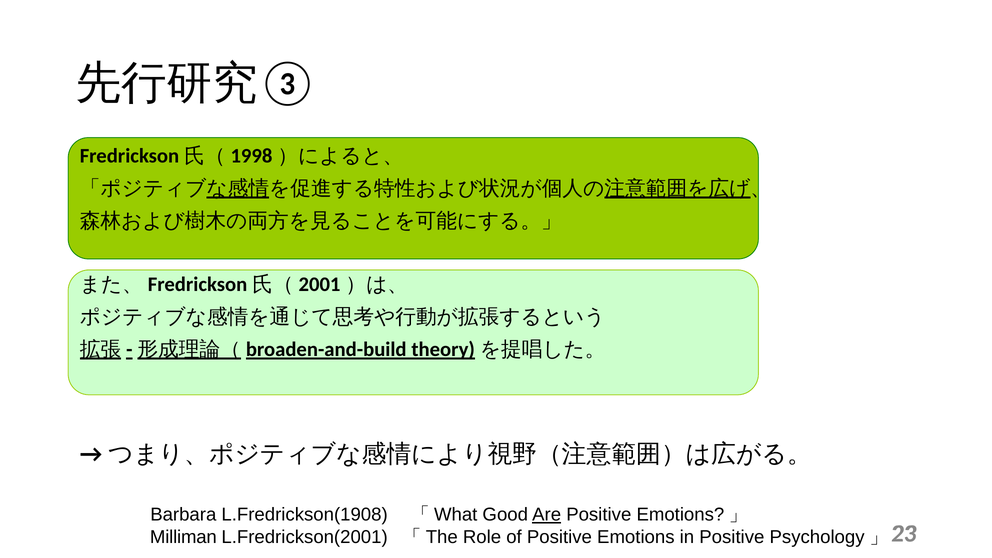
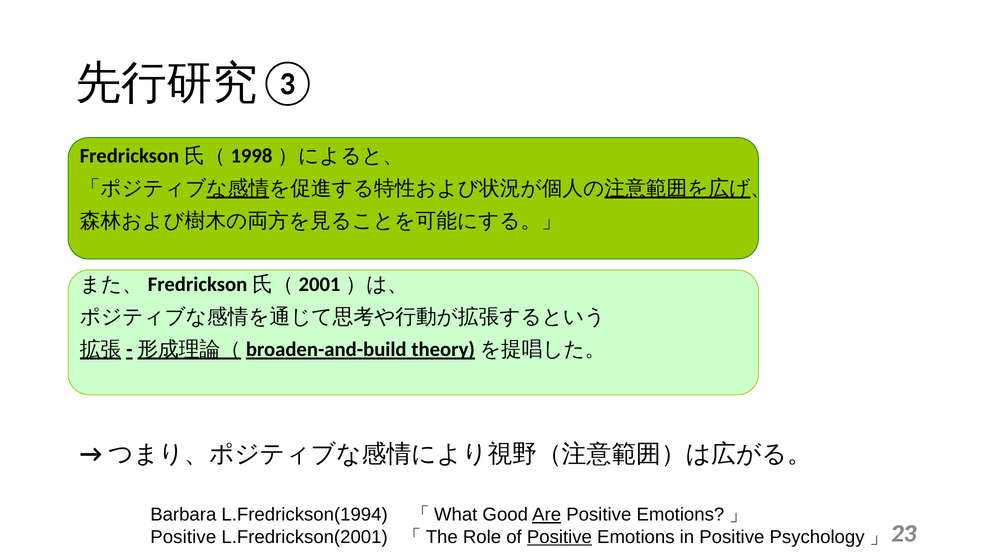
L.Fredrickson(1908: L.Fredrickson(1908 -> L.Fredrickson(1994
Milliman at (183, 537): Milliman -> Positive
Positive at (559, 537) underline: none -> present
